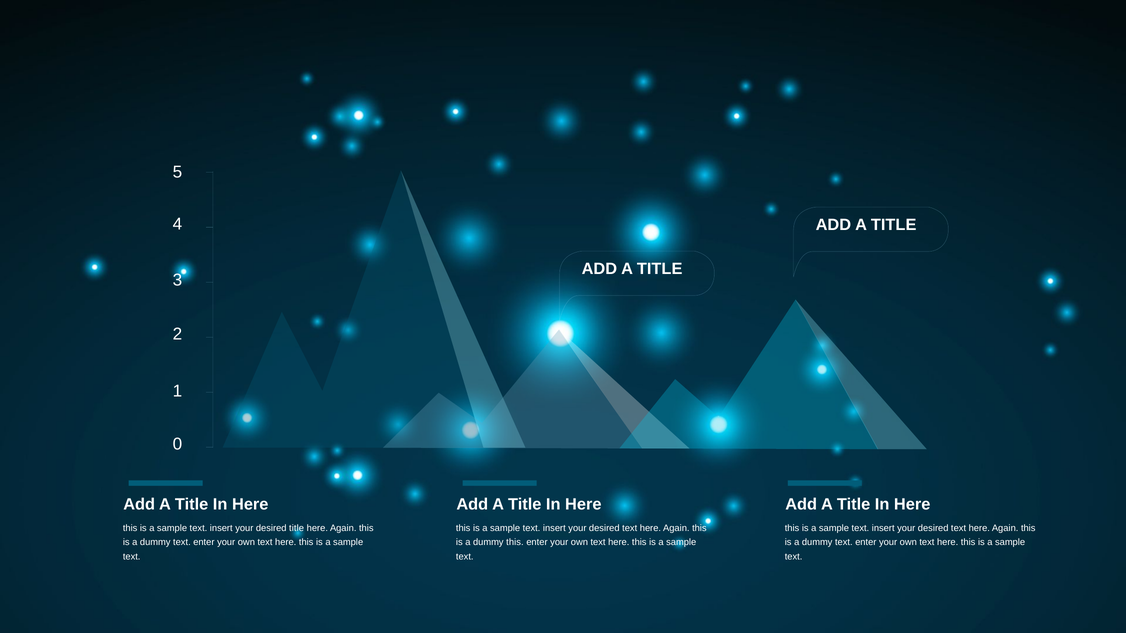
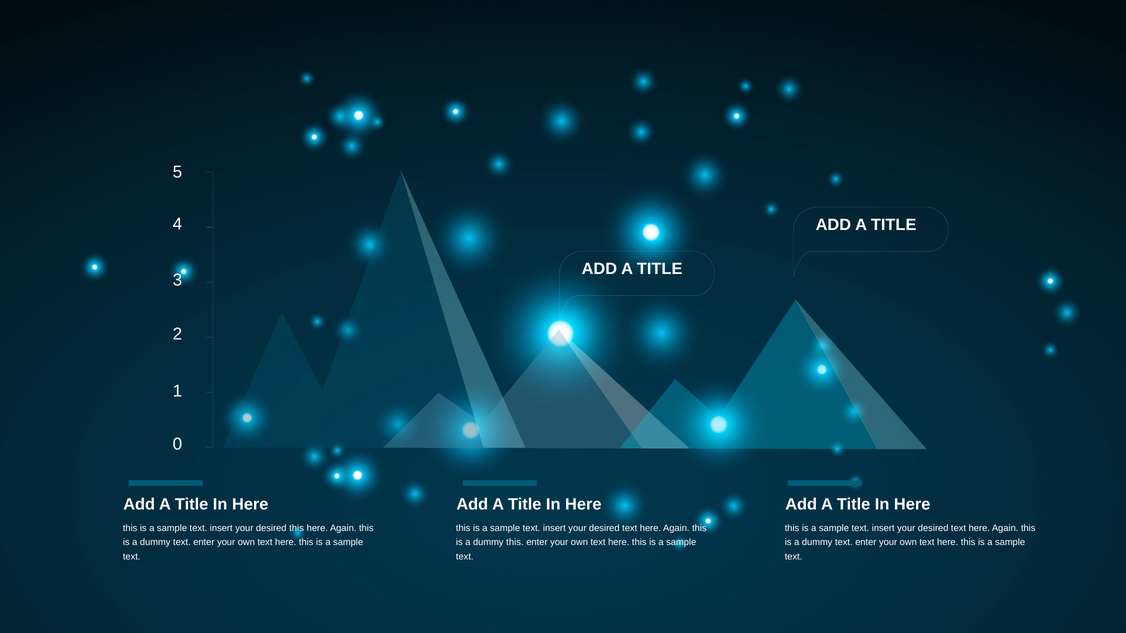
desired title: title -> this
